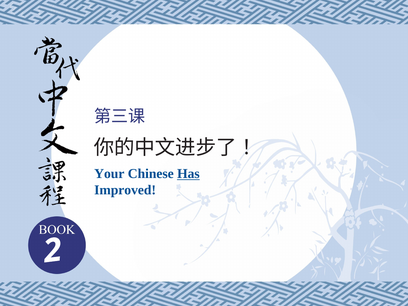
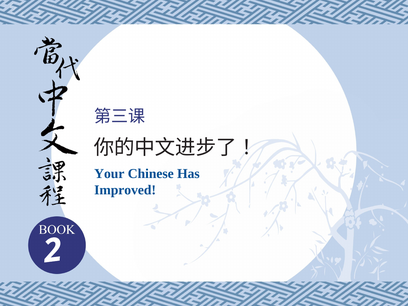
Has underline: present -> none
